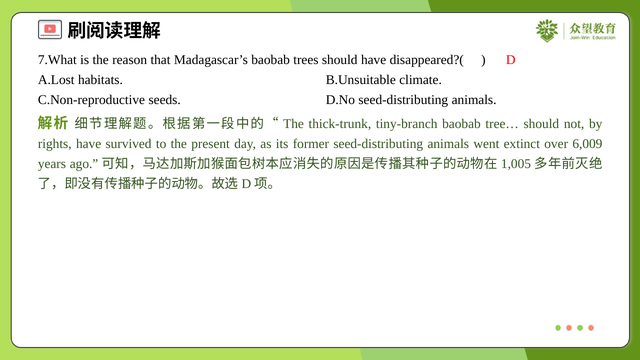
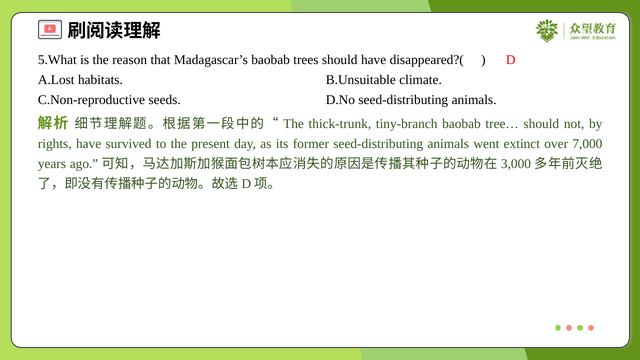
7.What: 7.What -> 5.What
6,009: 6,009 -> 7,000
1,005: 1,005 -> 3,000
